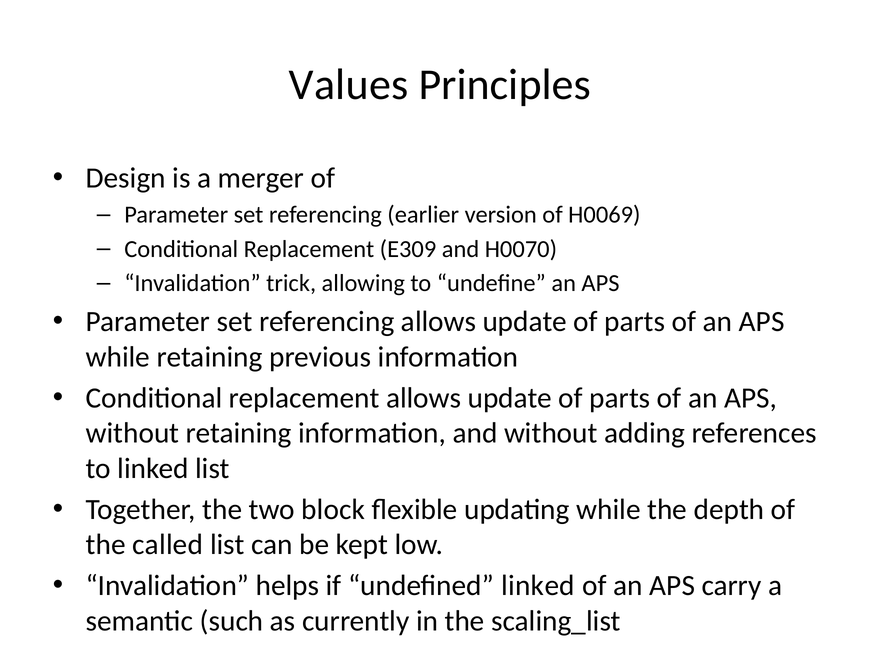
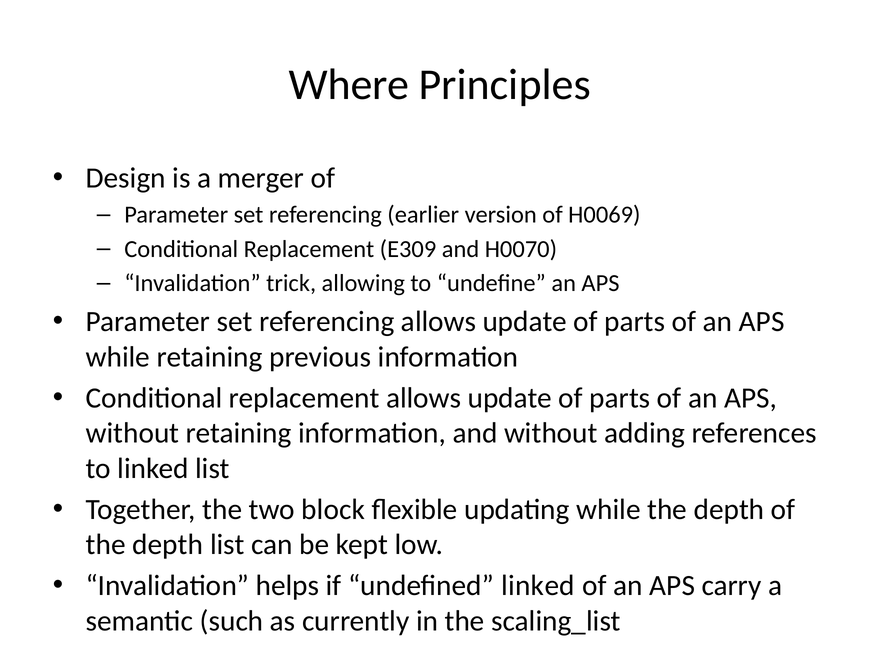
Values: Values -> Where
called at (168, 545): called -> depth
